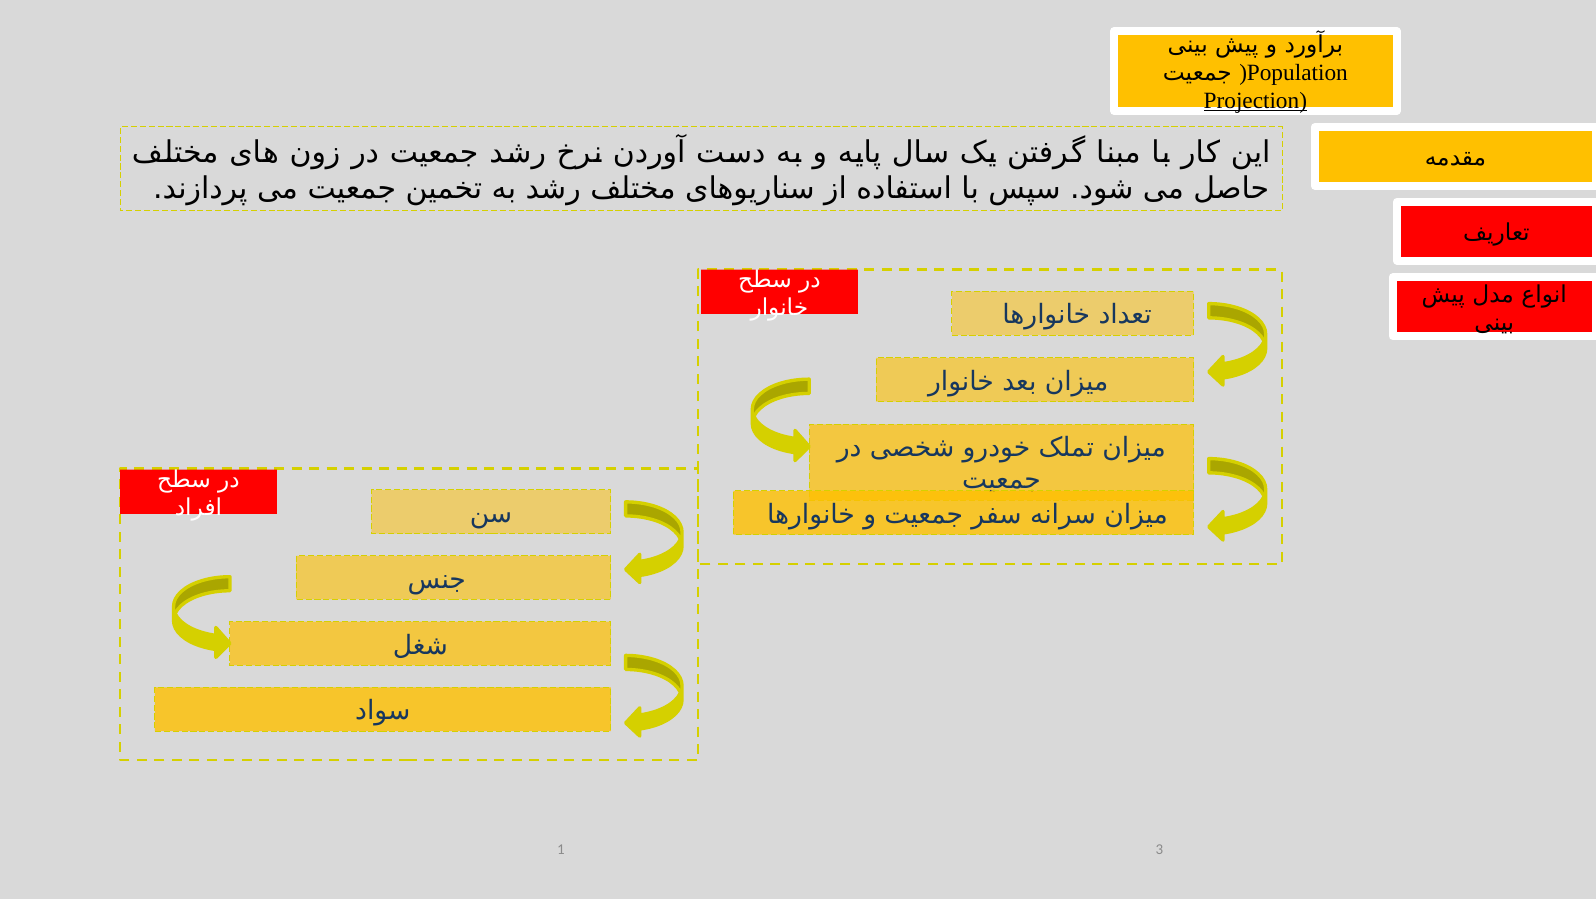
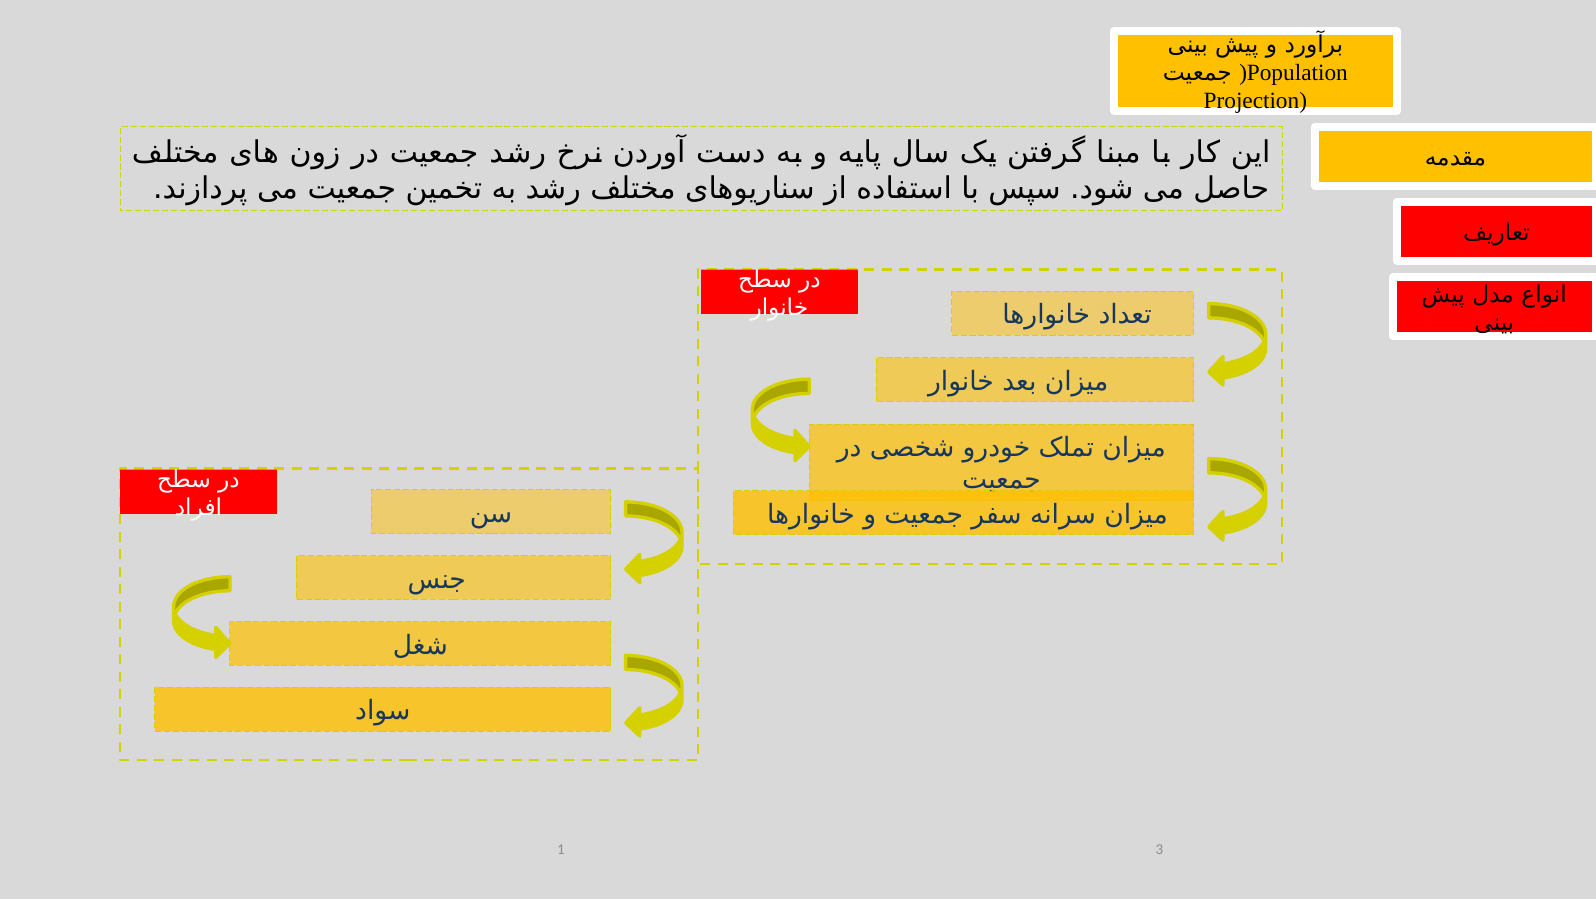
Projection underline: present -> none
